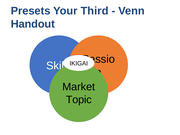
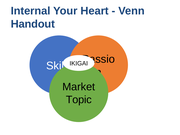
Presets: Presets -> Internal
Third: Third -> Heart
